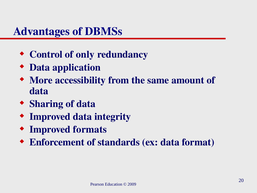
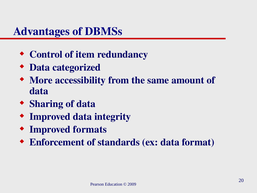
only: only -> item
application: application -> categorized
